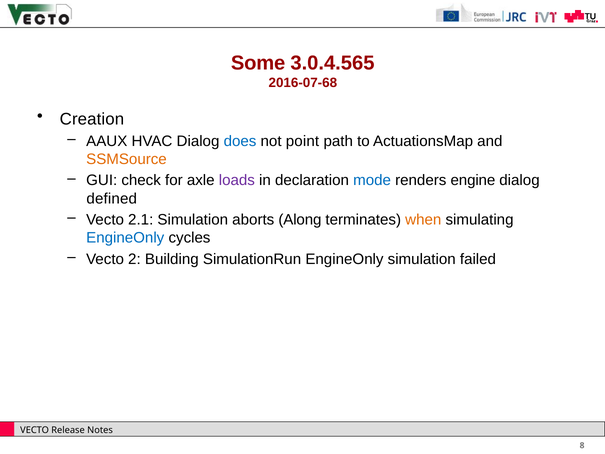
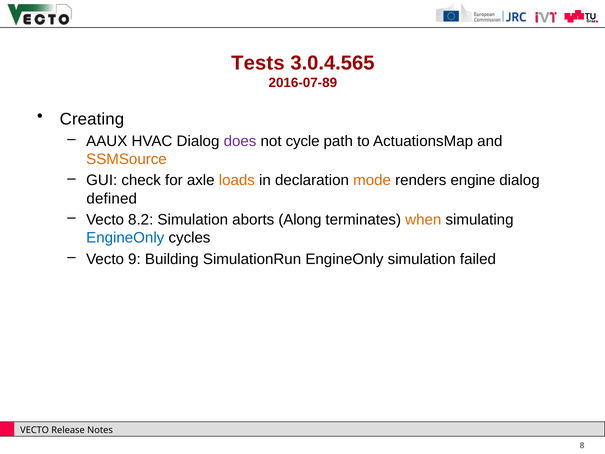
Some: Some -> Tests
2016-07-68: 2016-07-68 -> 2016-07-89
Creation: Creation -> Creating
does colour: blue -> purple
point: point -> cycle
loads colour: purple -> orange
mode colour: blue -> orange
2.1: 2.1 -> 8.2
2: 2 -> 9
